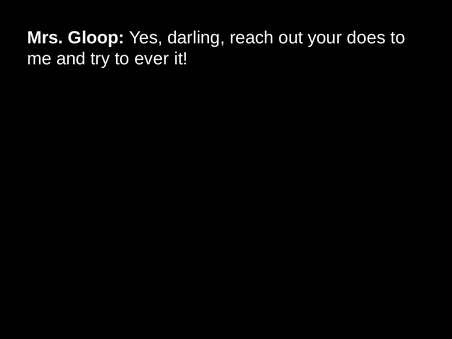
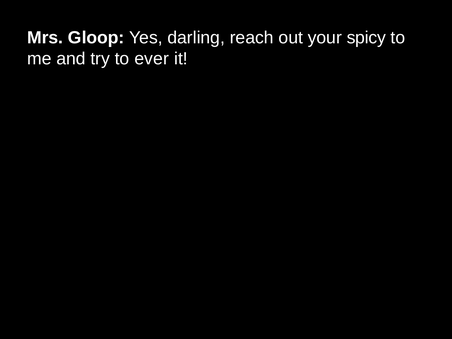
does: does -> spicy
